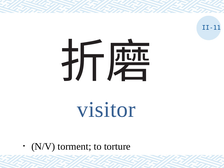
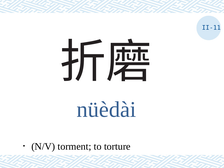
visitor: visitor -> nüèdài
